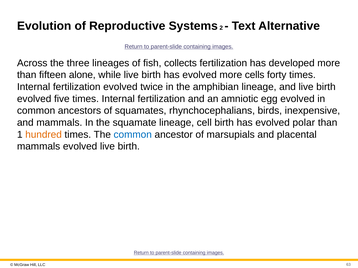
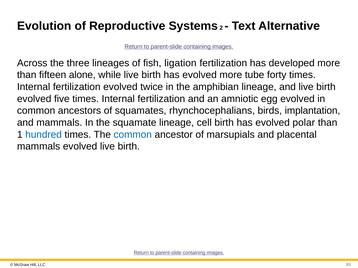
collects: collects -> ligation
cells: cells -> tube
inexpensive: inexpensive -> implantation
hundred colour: orange -> blue
